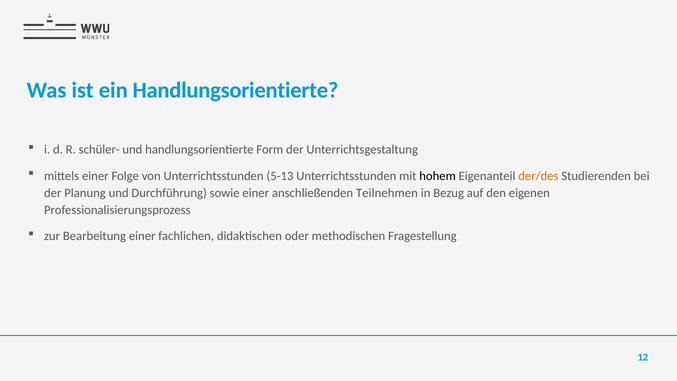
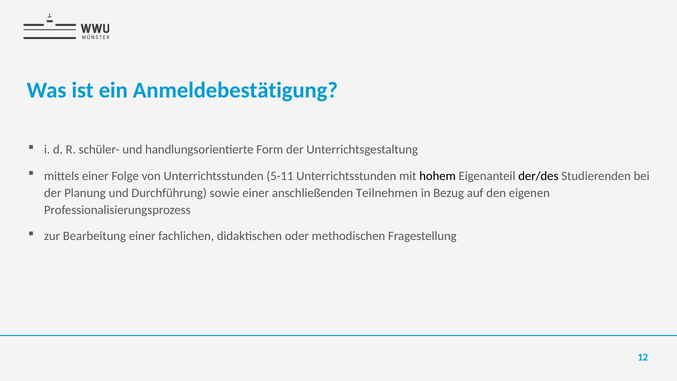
ein Handlungsorientierte: Handlungsorientierte -> Anmeldebestätigung
5-13: 5-13 -> 5-11
der/des colour: orange -> black
